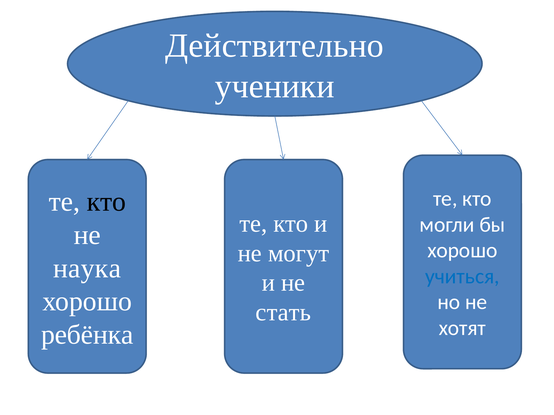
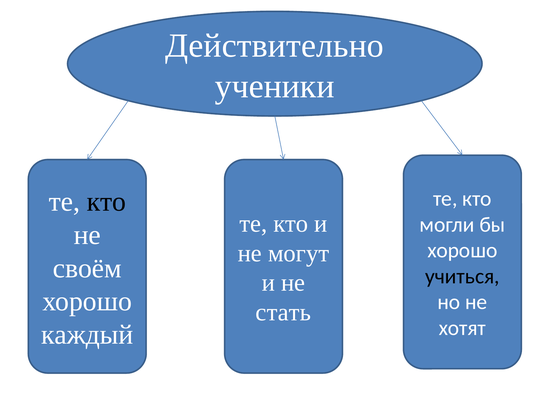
наука: наука -> своём
учиться colour: blue -> black
ребёнка: ребёнка -> каждый
